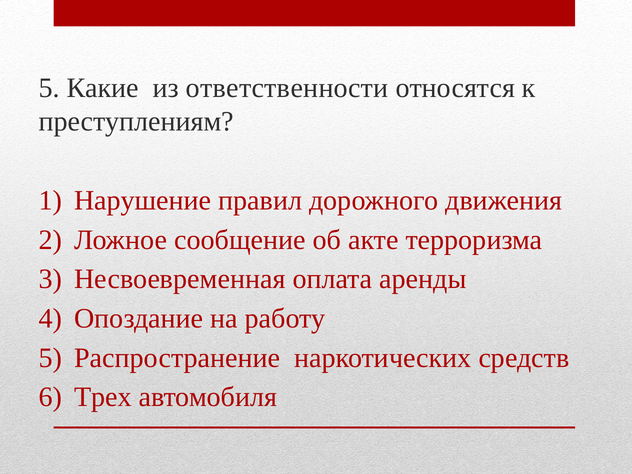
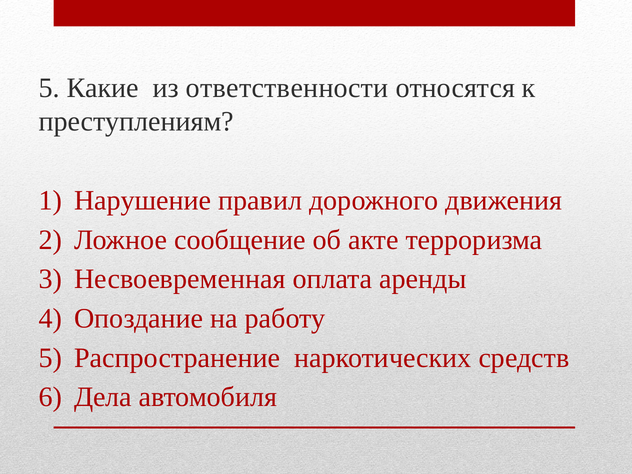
Трех: Трех -> Дела
